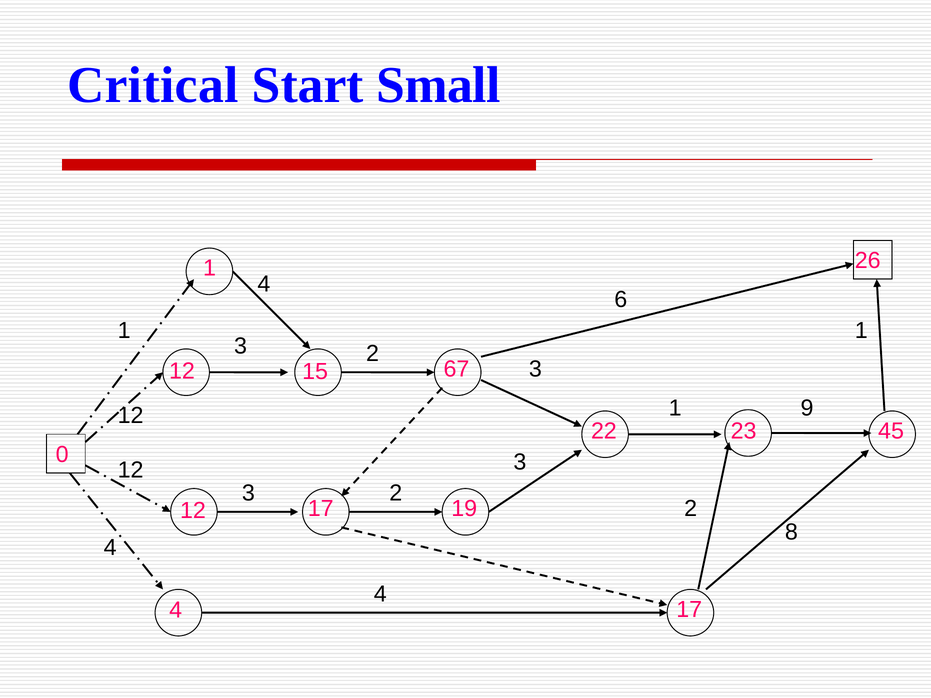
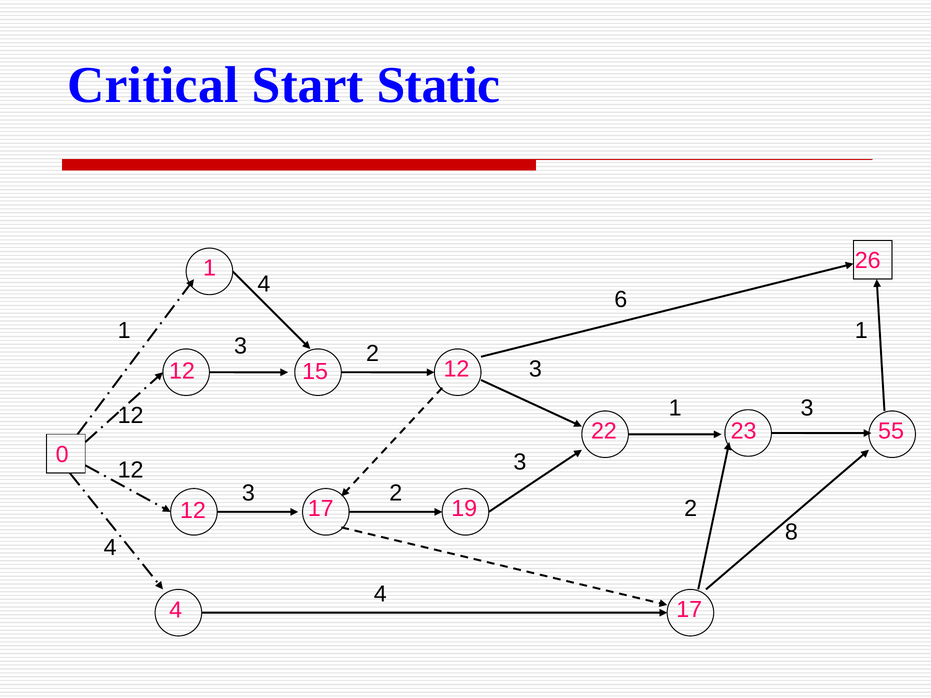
Small: Small -> Static
15 67: 67 -> 12
9 at (807, 408): 9 -> 3
45: 45 -> 55
